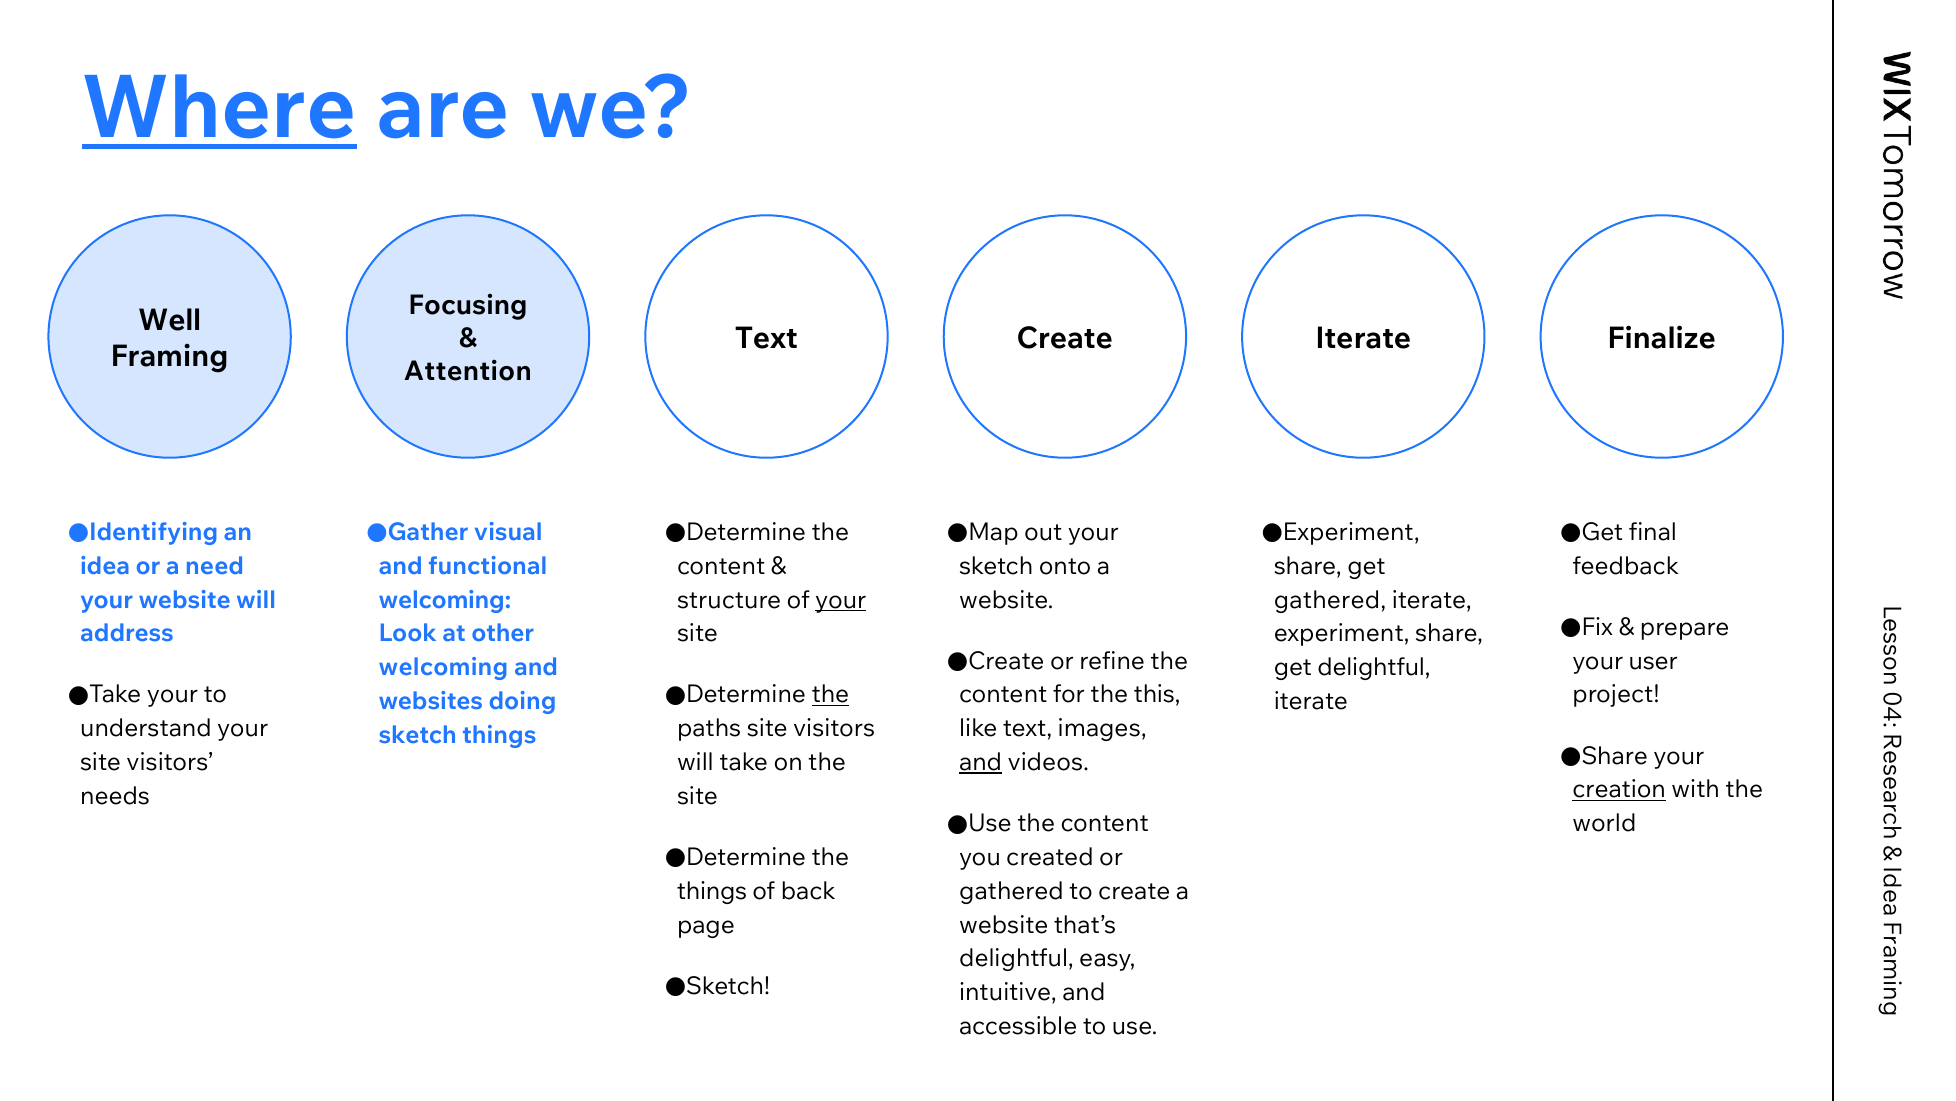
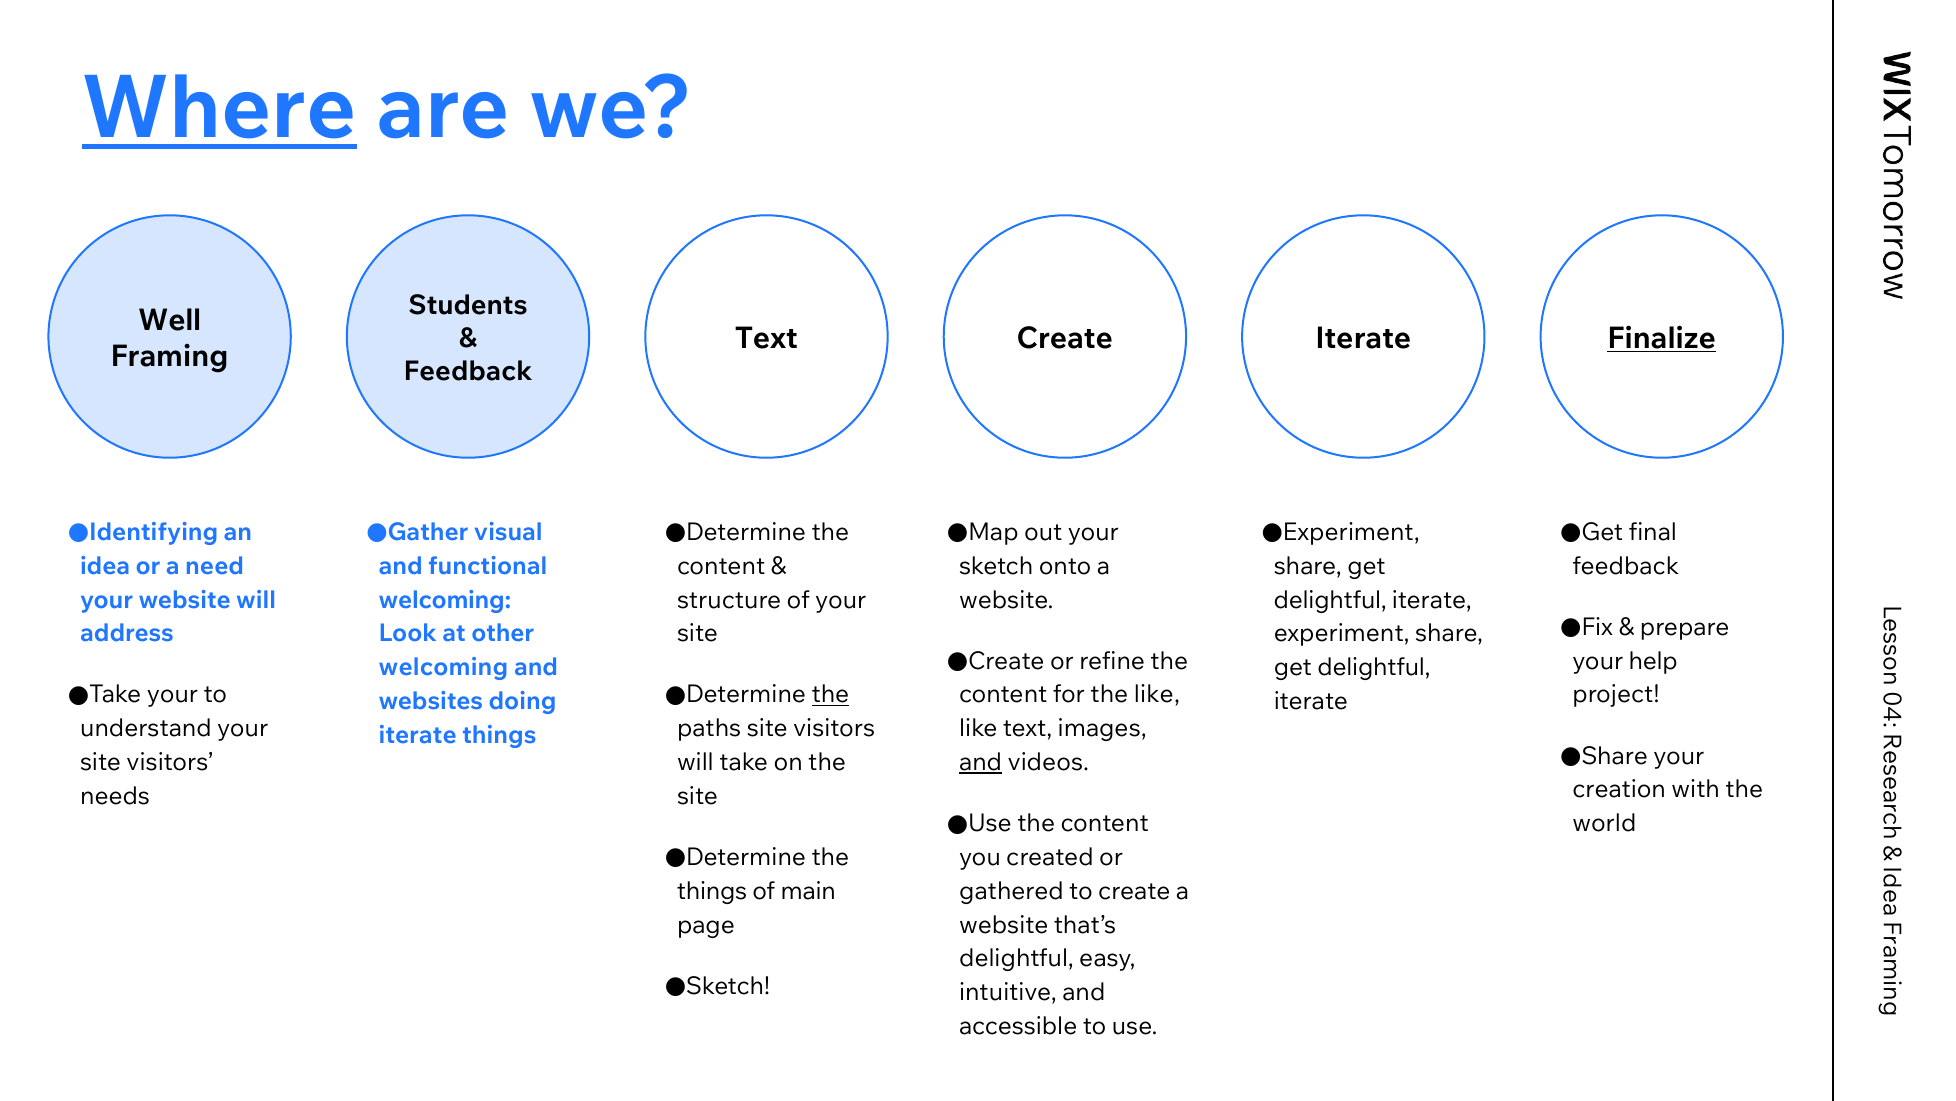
Focusing: Focusing -> Students
Finalize underline: none -> present
Attention at (468, 371): Attention -> Feedback
your at (841, 600) underline: present -> none
gathered at (1330, 600): gathered -> delightful
user: user -> help
the this: this -> like
sketch at (418, 735): sketch -> iterate
creation underline: present -> none
back: back -> main
